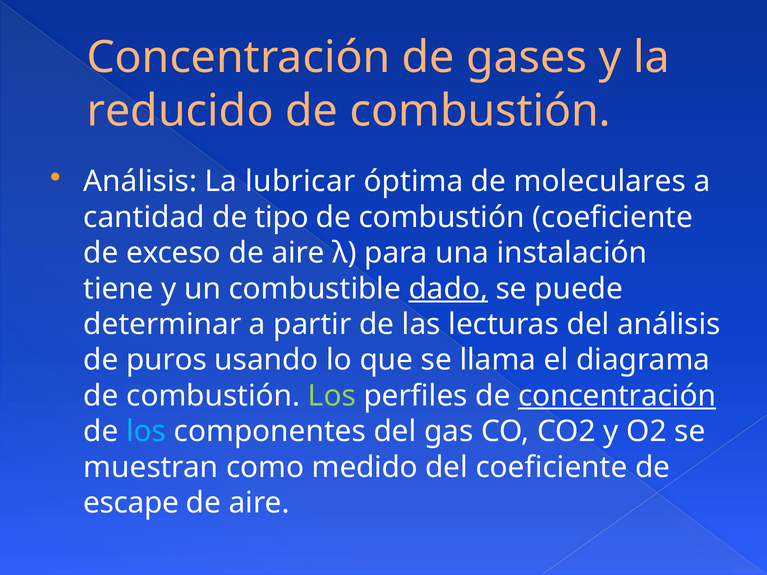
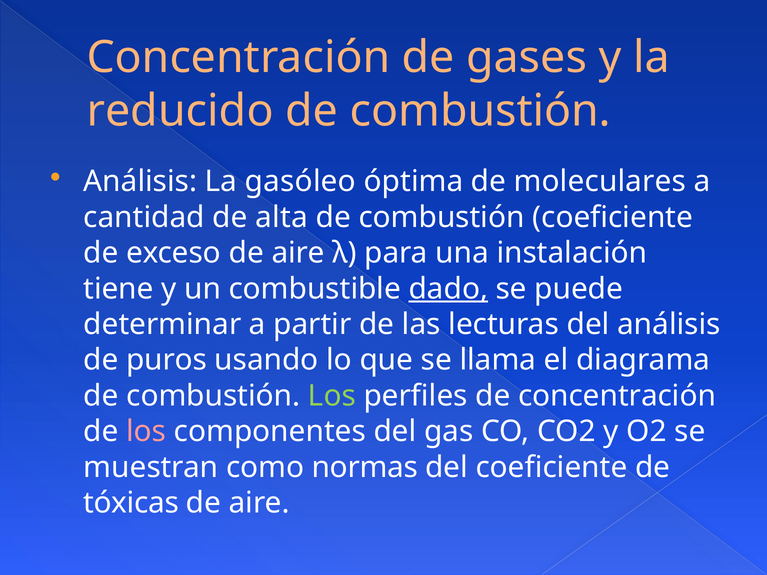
lubricar: lubricar -> gasóleo
tipo: tipo -> alta
concentración at (617, 396) underline: present -> none
los at (146, 432) colour: light blue -> pink
medido: medido -> normas
escape: escape -> tóxicas
